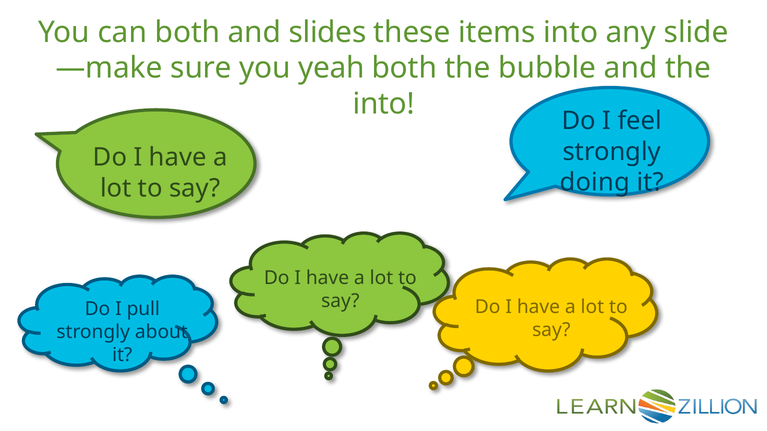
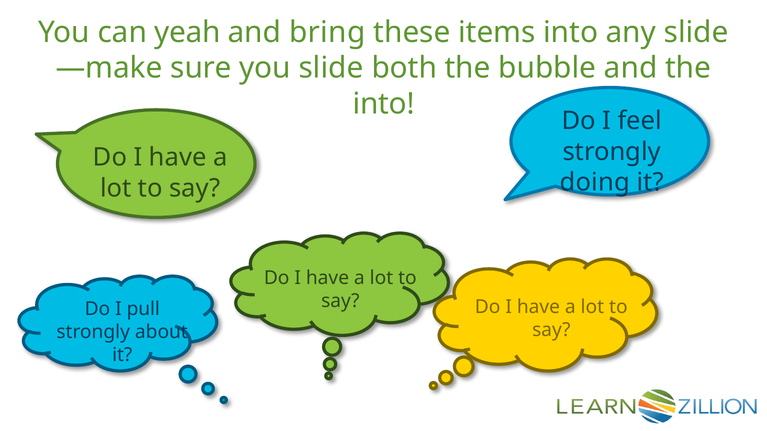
can both: both -> yeah
slides: slides -> bring
you yeah: yeah -> slide
